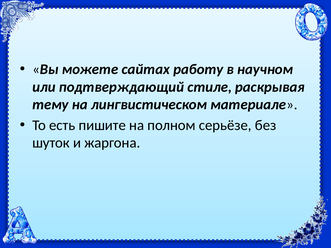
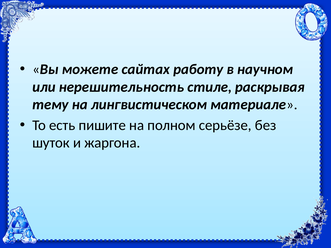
подтверждающий: подтверждающий -> нерешительность
